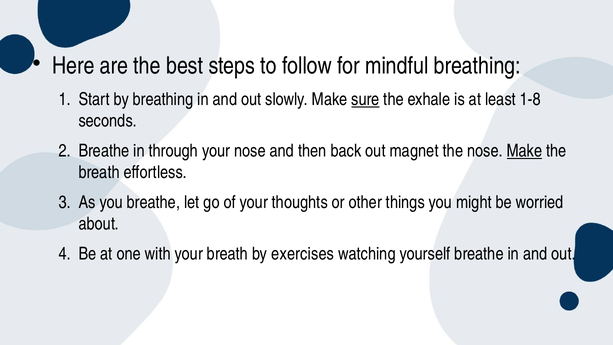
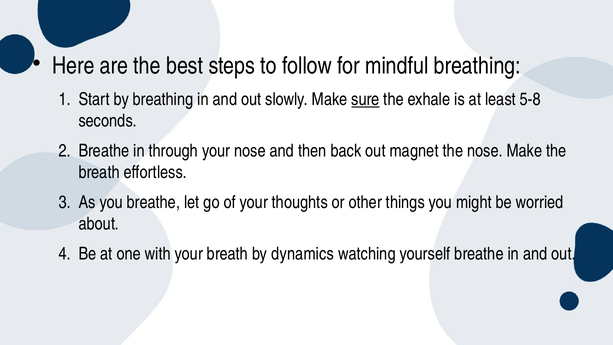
1-8: 1-8 -> 5-8
Make at (525, 151) underline: present -> none
exercises: exercises -> dynamics
